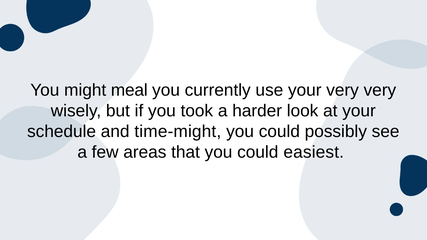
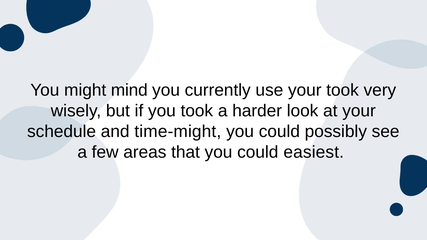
meal: meal -> mind
your very: very -> took
